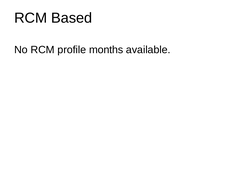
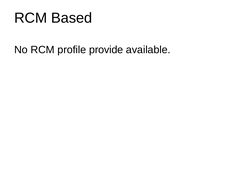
months: months -> provide
